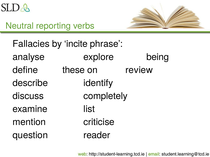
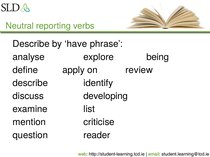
Fallacies at (31, 44): Fallacies -> Describe
incite: incite -> have
these: these -> apply
completely: completely -> developing
